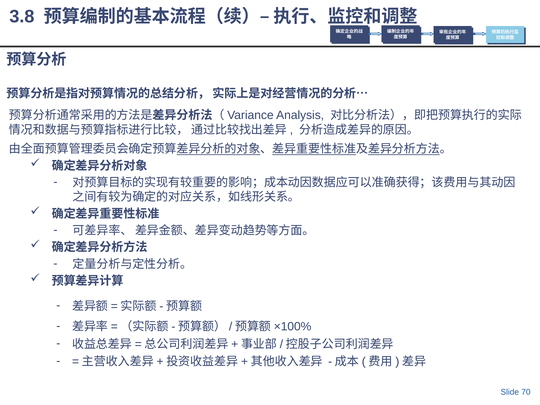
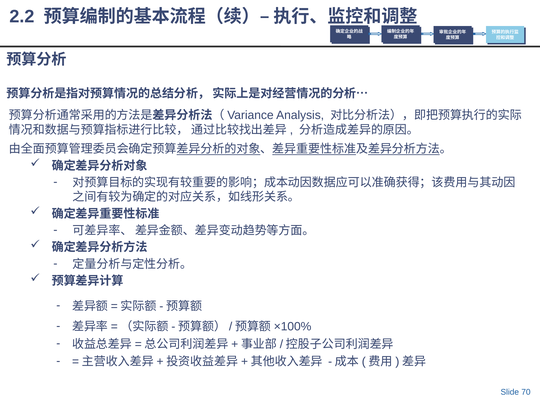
3.8: 3.8 -> 2.2
